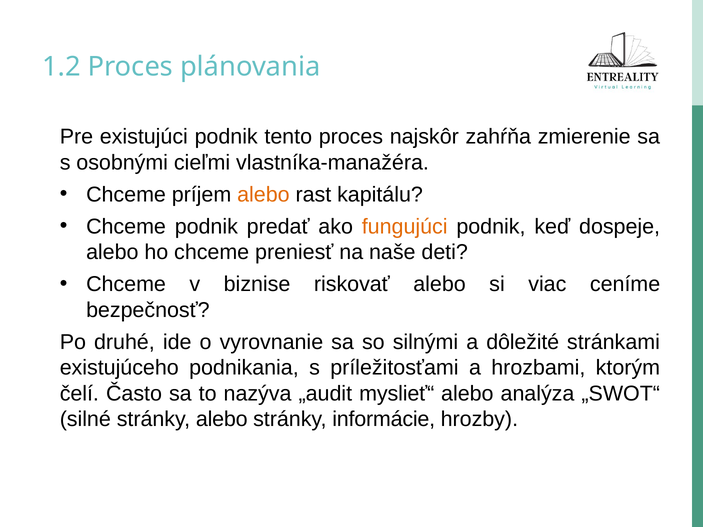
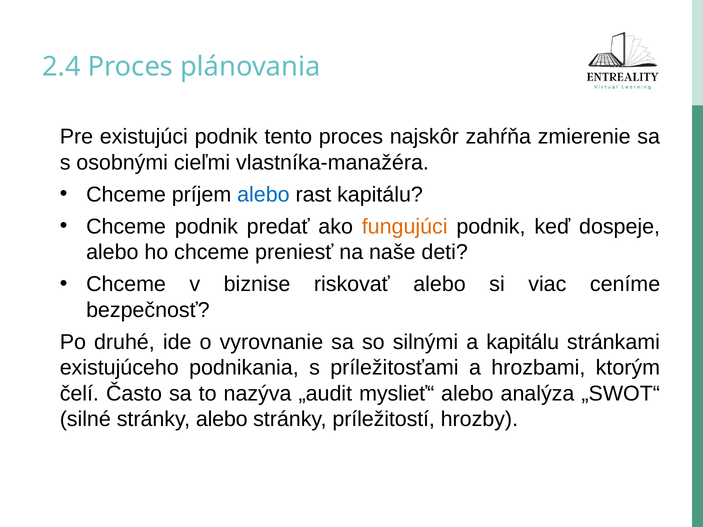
1.2: 1.2 -> 2.4
alebo at (263, 195) colour: orange -> blue
a dôležité: dôležité -> kapitálu
informácie: informácie -> príležitostí
